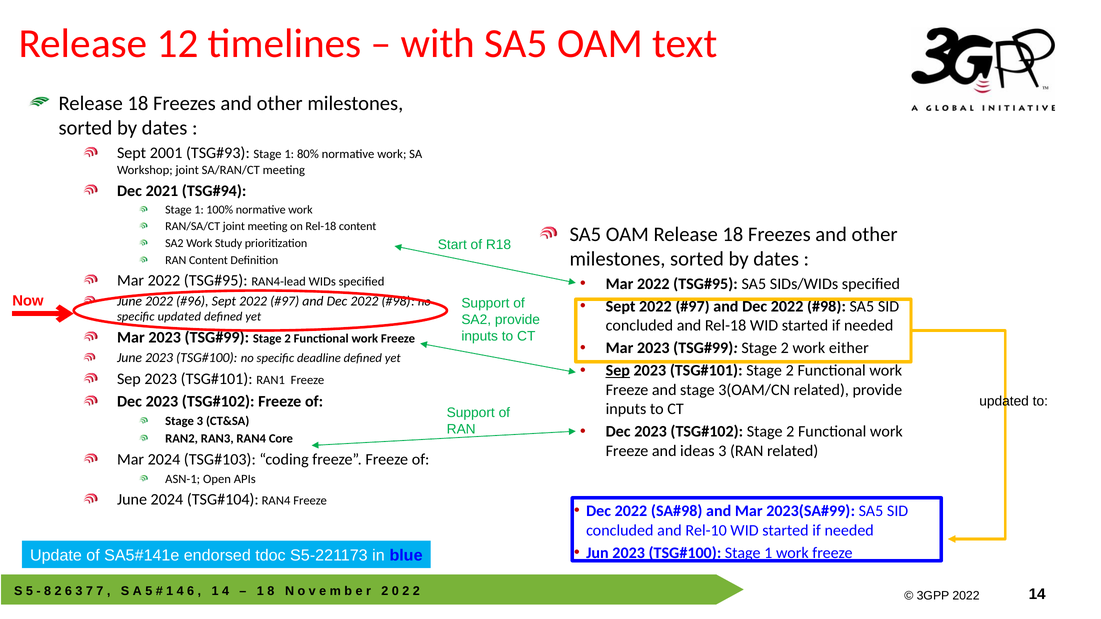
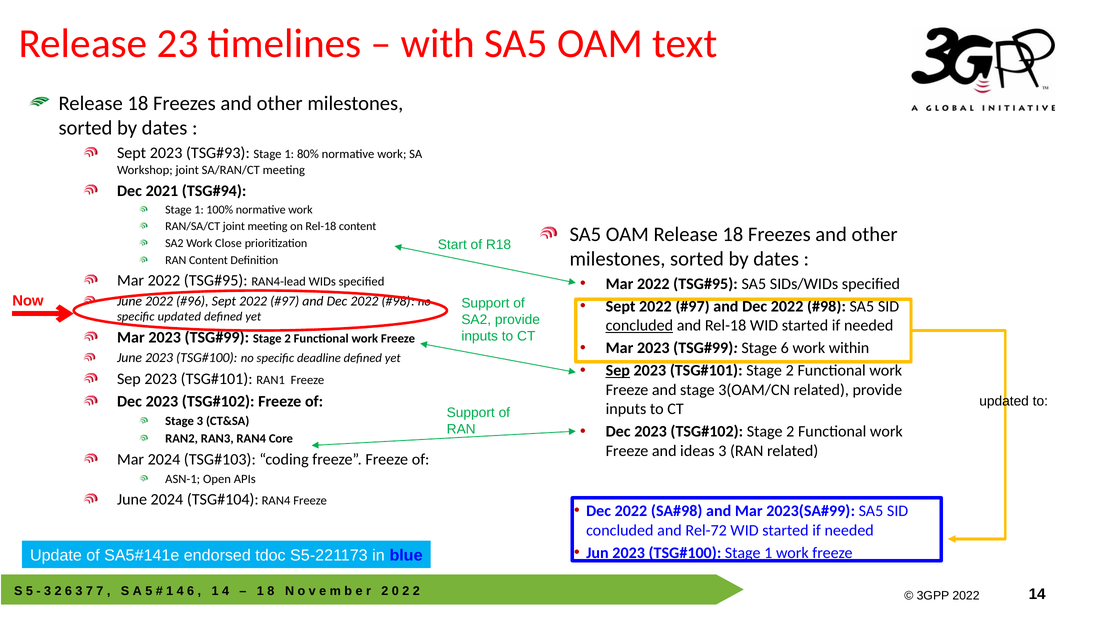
12: 12 -> 23
Sept 2001: 2001 -> 2023
Study: Study -> Close
concluded at (639, 326) underline: none -> present
2 at (785, 348): 2 -> 6
either: either -> within
Rel-10: Rel-10 -> Rel-72
8 at (48, 591): 8 -> 3
